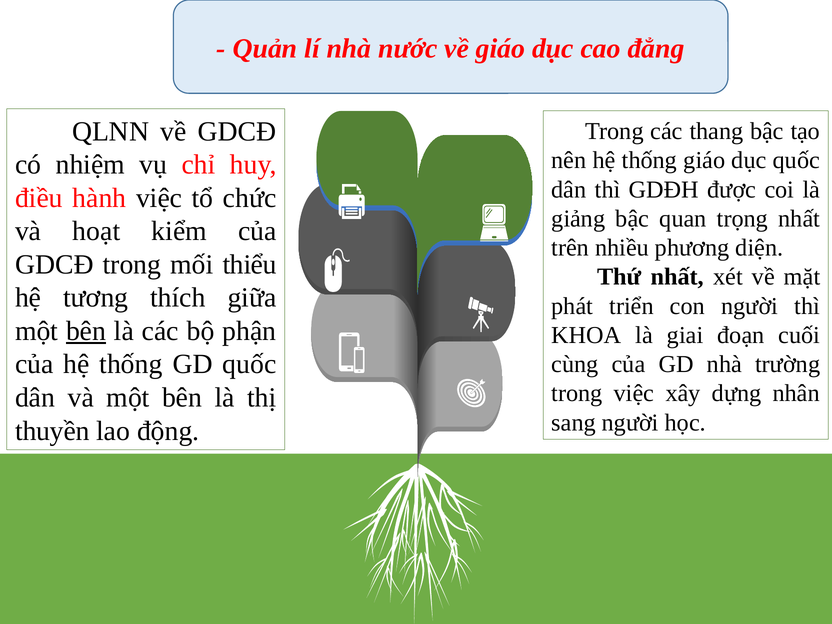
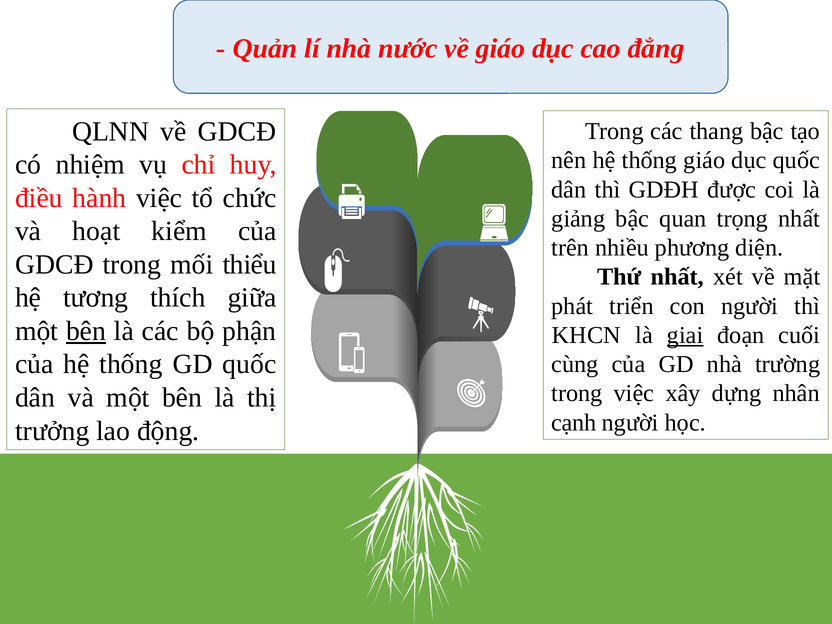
KHOA: KHOA -> KHCN
giai underline: none -> present
sang: sang -> cạnh
thuyền: thuyền -> trưởng
